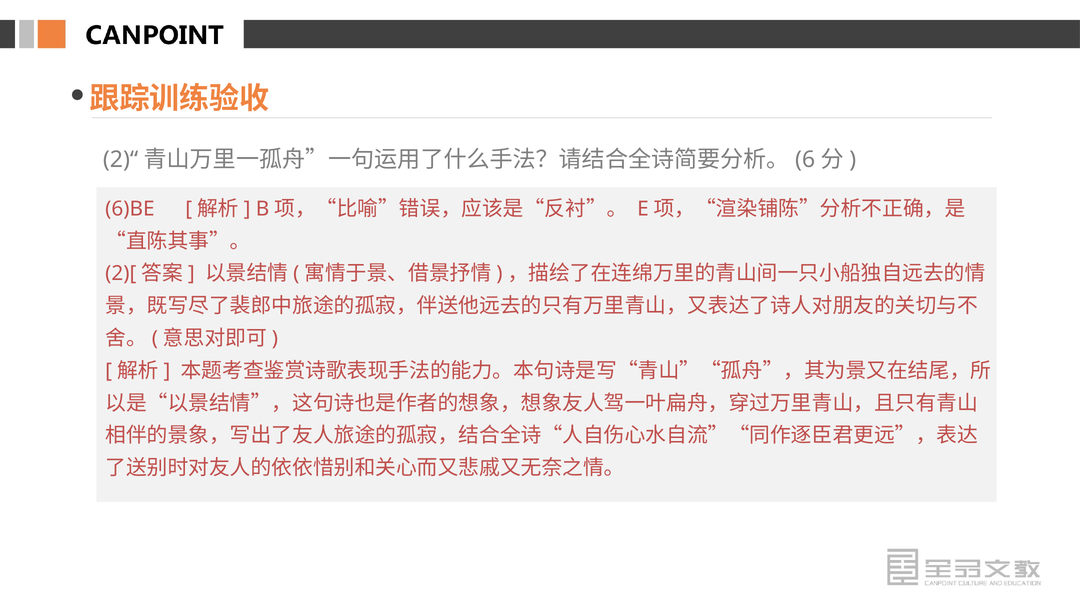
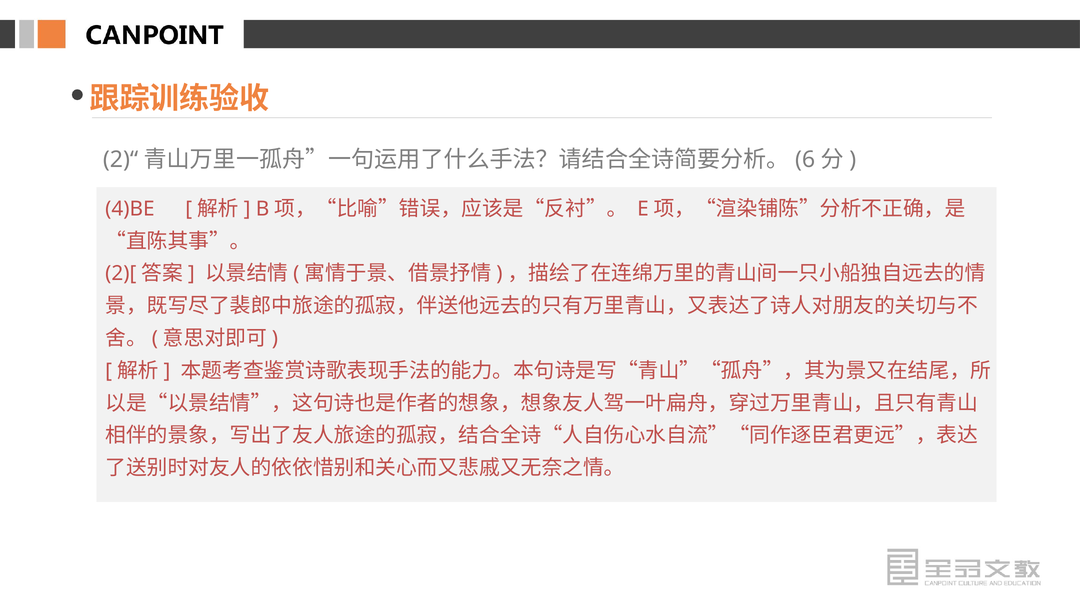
6)BE: 6)BE -> 4)BE
